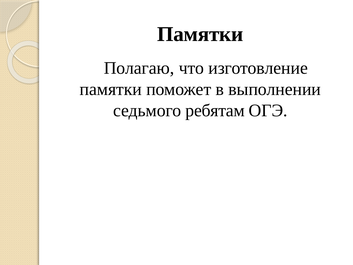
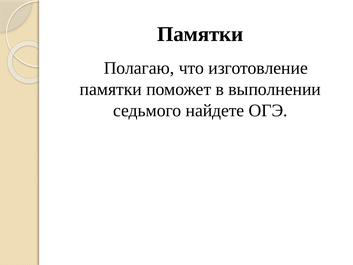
ребятам: ребятам -> найдете
